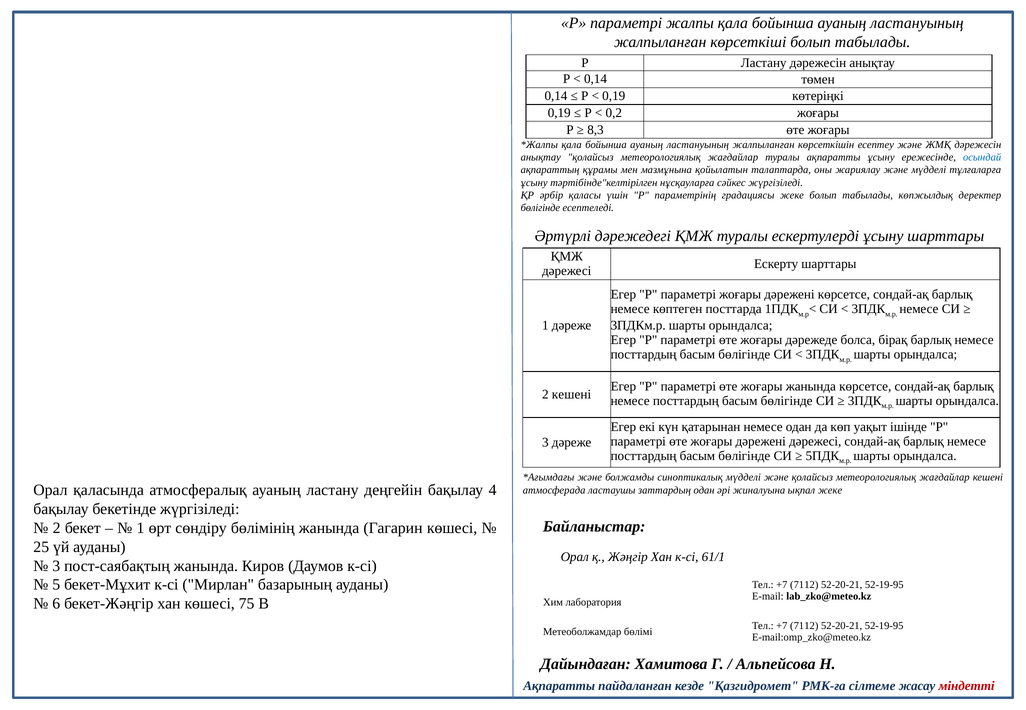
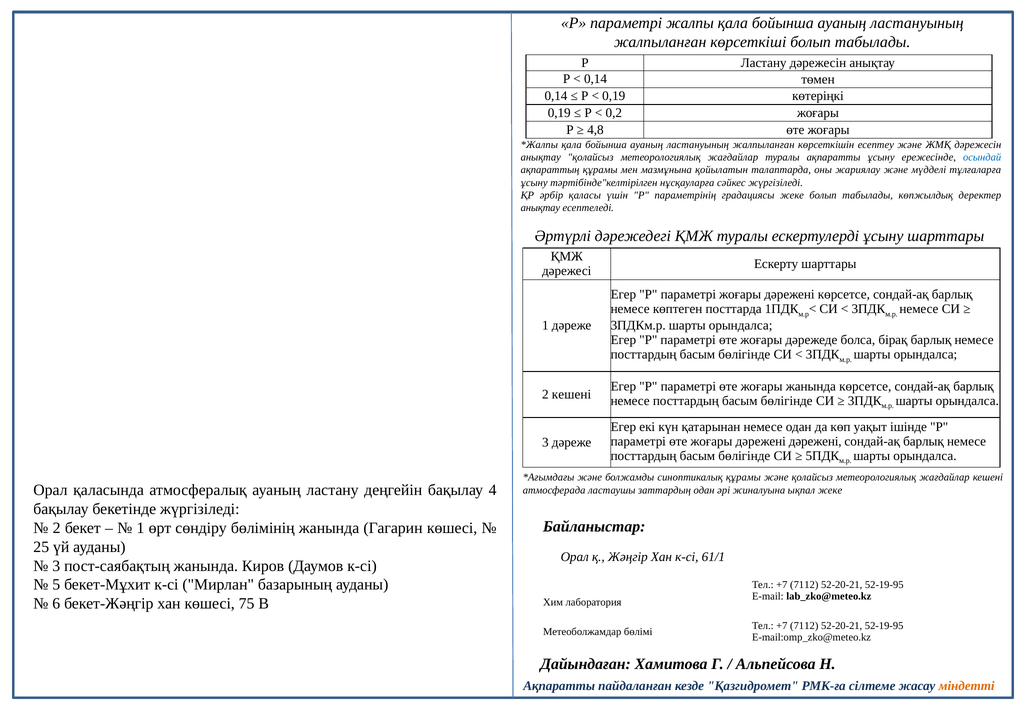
8,3: 8,3 -> 4,8
бөлігінде at (540, 208): бөлігінде -> анықтау
дәрежені дәрежесі: дәрежесі -> дәрежені
синоптикалық мүдделі: мүдделі -> құрамы
міндетті colour: red -> orange
